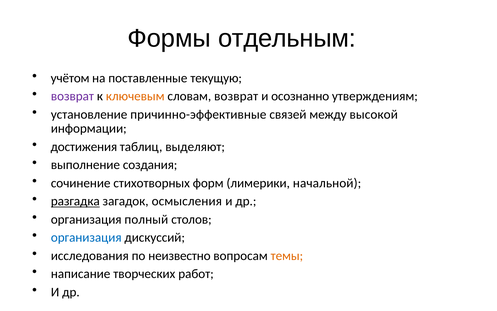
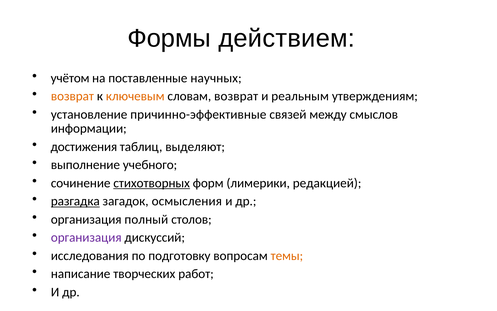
отдельным: отдельным -> действием
текущую: текущую -> научных
возврат at (72, 96) colour: purple -> orange
осознанно: осознанно -> реальным
высокой: высокой -> смыслов
создания: создания -> учебного
стихотворных underline: none -> present
начальной: начальной -> редакцией
организация at (86, 237) colour: blue -> purple
неизвестно: неизвестно -> подготовку
